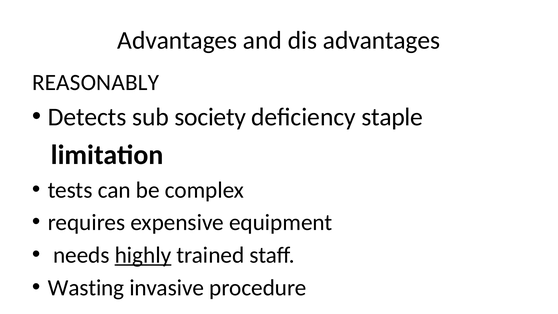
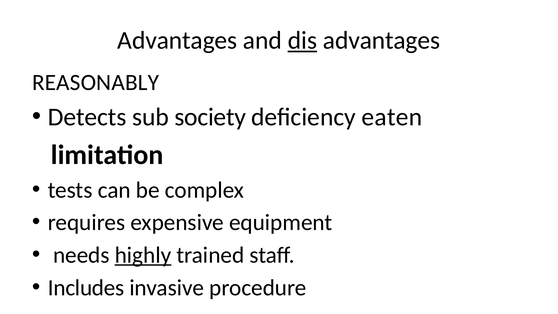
dis underline: none -> present
staple: staple -> eaten
Wasting: Wasting -> Includes
